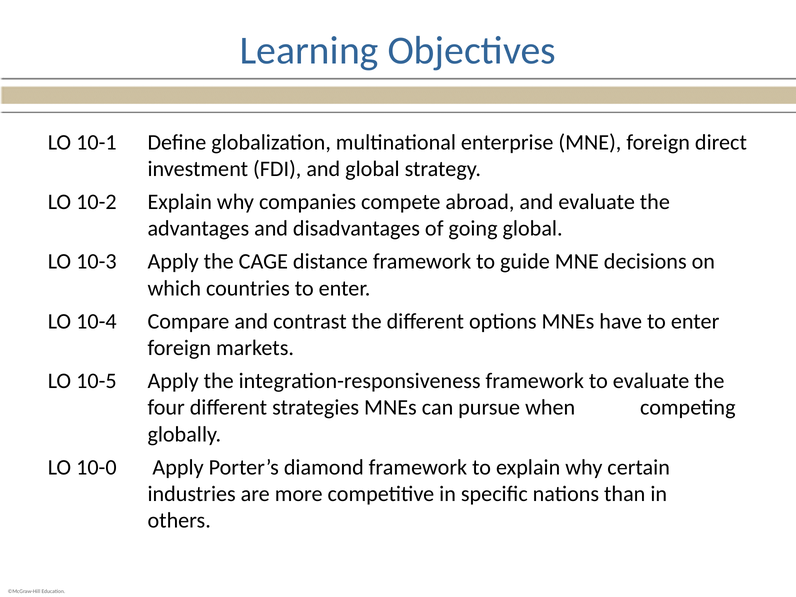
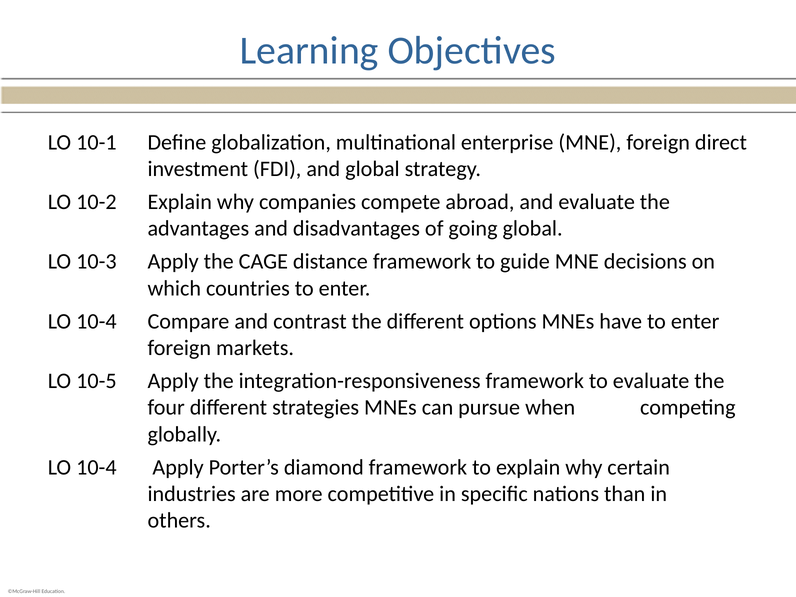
10-0 at (96, 467): 10-0 -> 10-4
